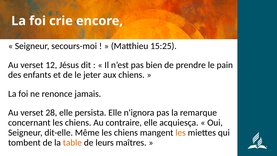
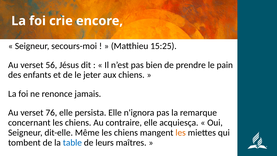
12: 12 -> 56
28: 28 -> 76
table colour: orange -> blue
